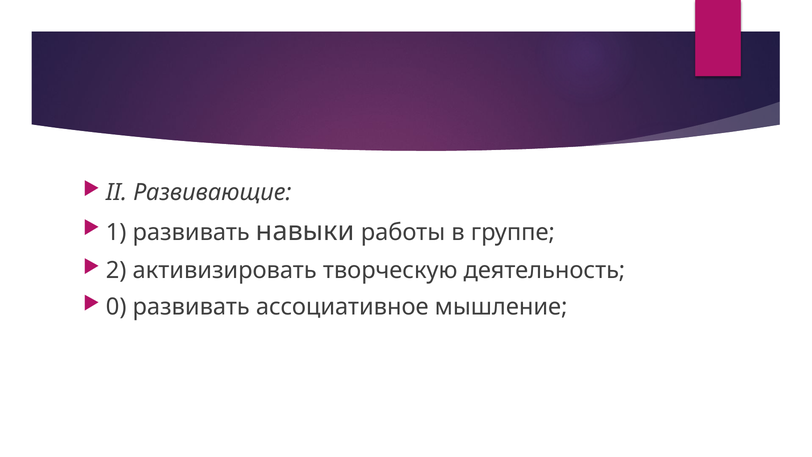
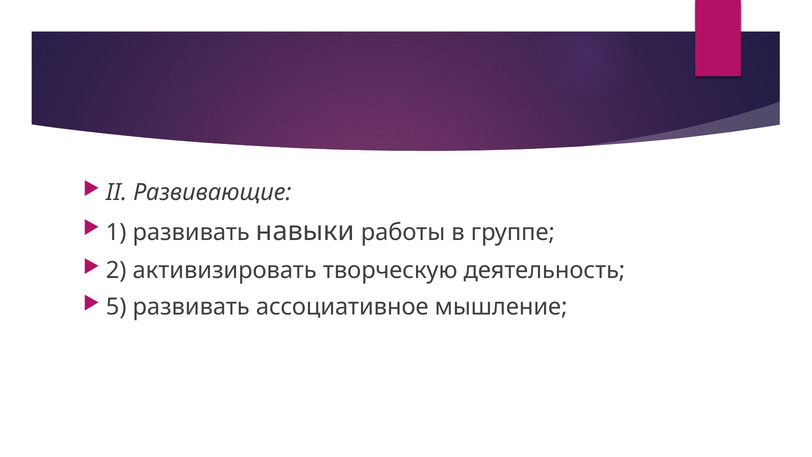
0: 0 -> 5
